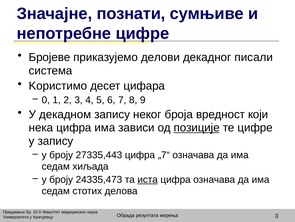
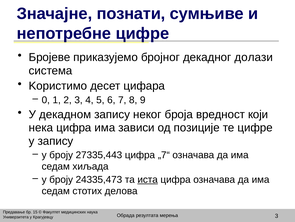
делови: делови -> бројног
писали: писали -> долази
позиције underline: present -> none
